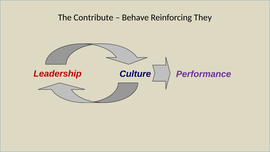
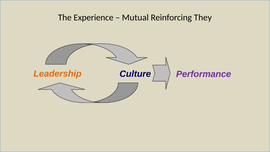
Contribute: Contribute -> Experience
Behave: Behave -> Mutual
Leadership colour: red -> orange
